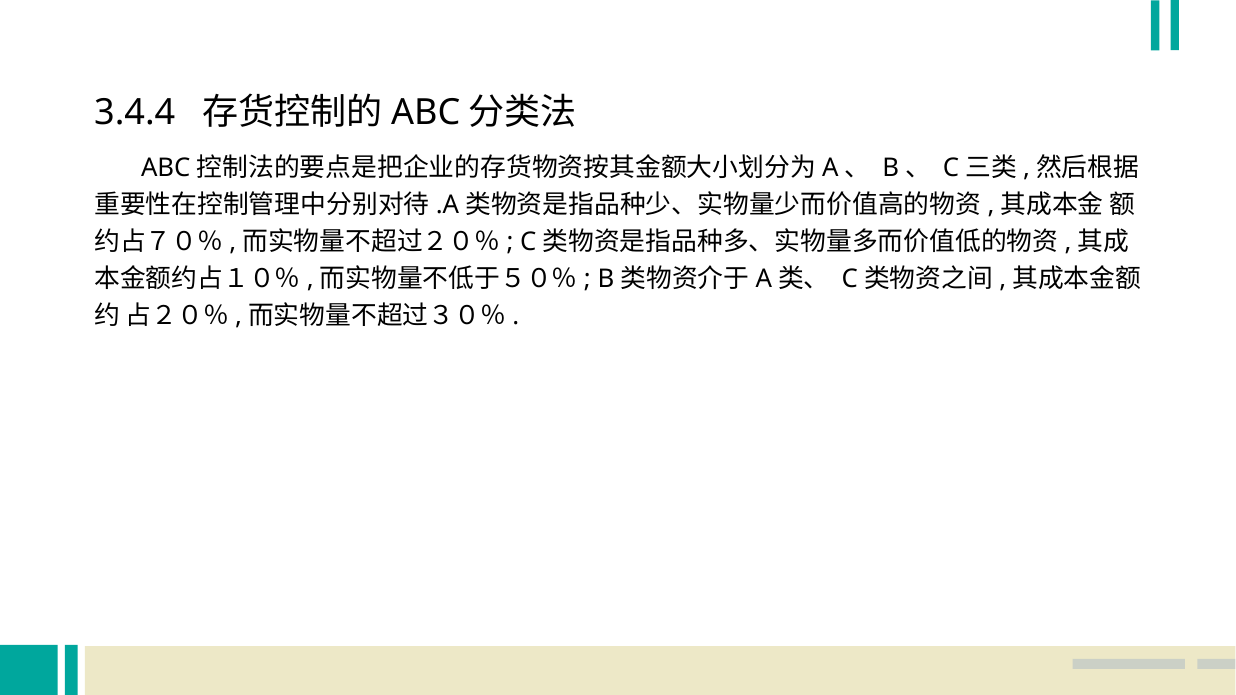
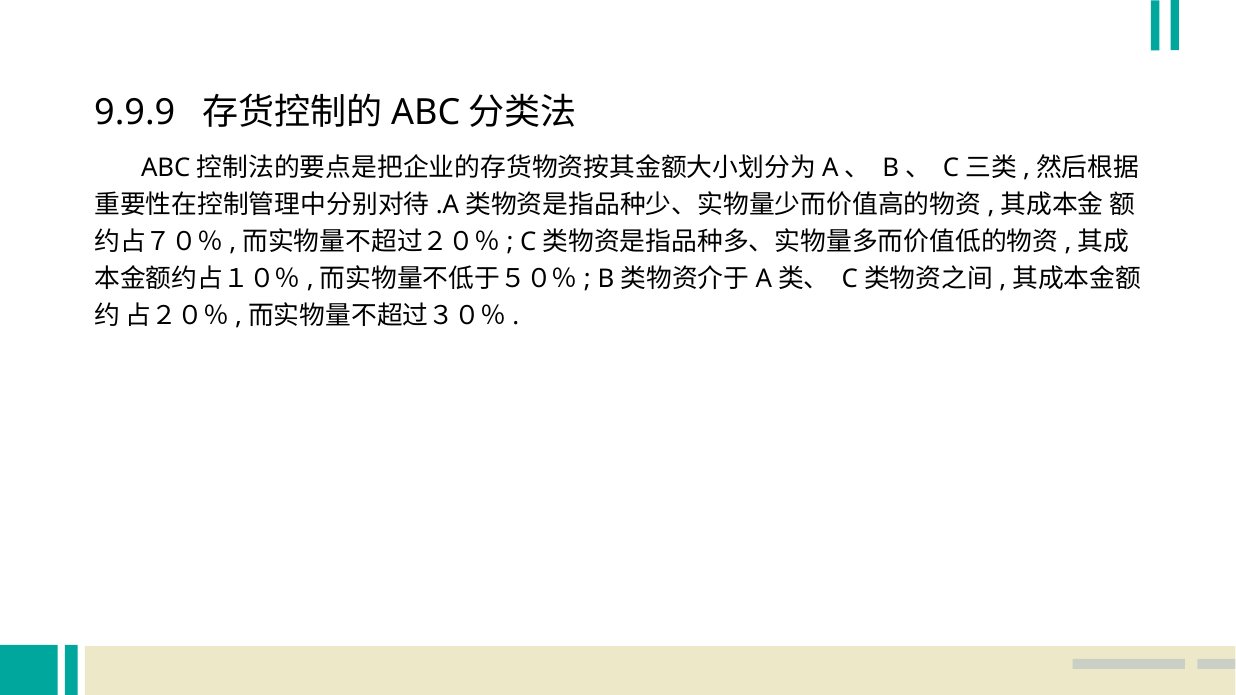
3.4.4: 3.4.4 -> 9.9.9
